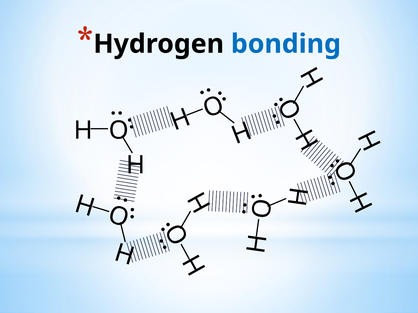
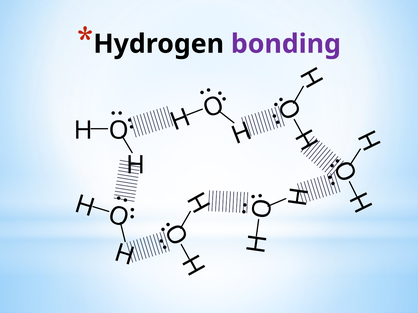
bonding colour: blue -> purple
